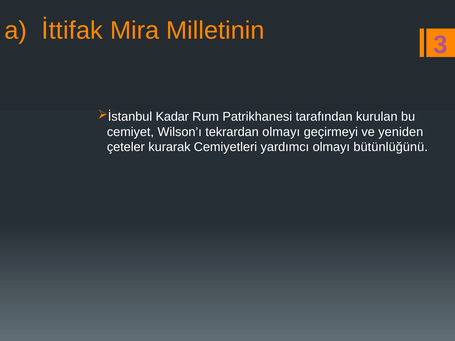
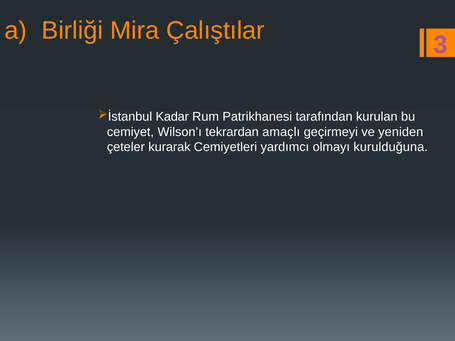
İttifak: İttifak -> Birliği
Milletinin: Milletinin -> Çalıştılar
tekrardan olmayı: olmayı -> amaçlı
bütünlüğünü: bütünlüğünü -> kurulduğuna
